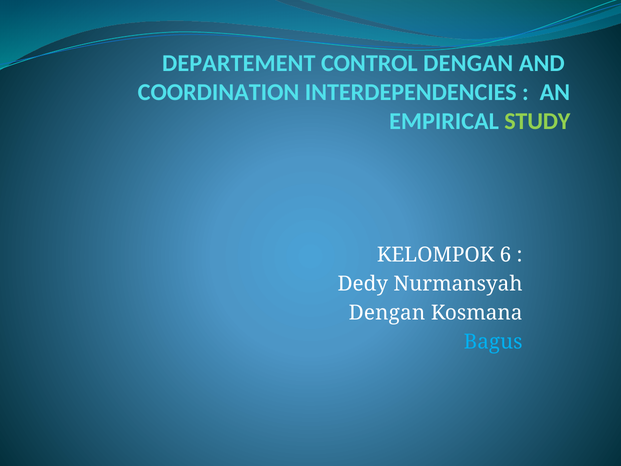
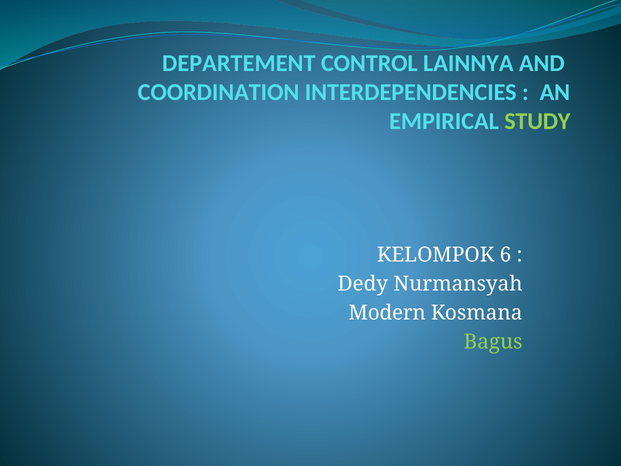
CONTROL DENGAN: DENGAN -> LAINNYA
Dengan at (387, 313): Dengan -> Modern
Bagus colour: light blue -> light green
